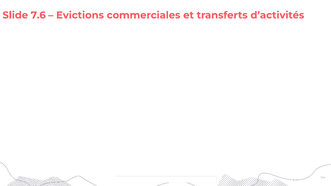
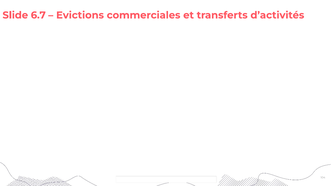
7.6: 7.6 -> 6.7
